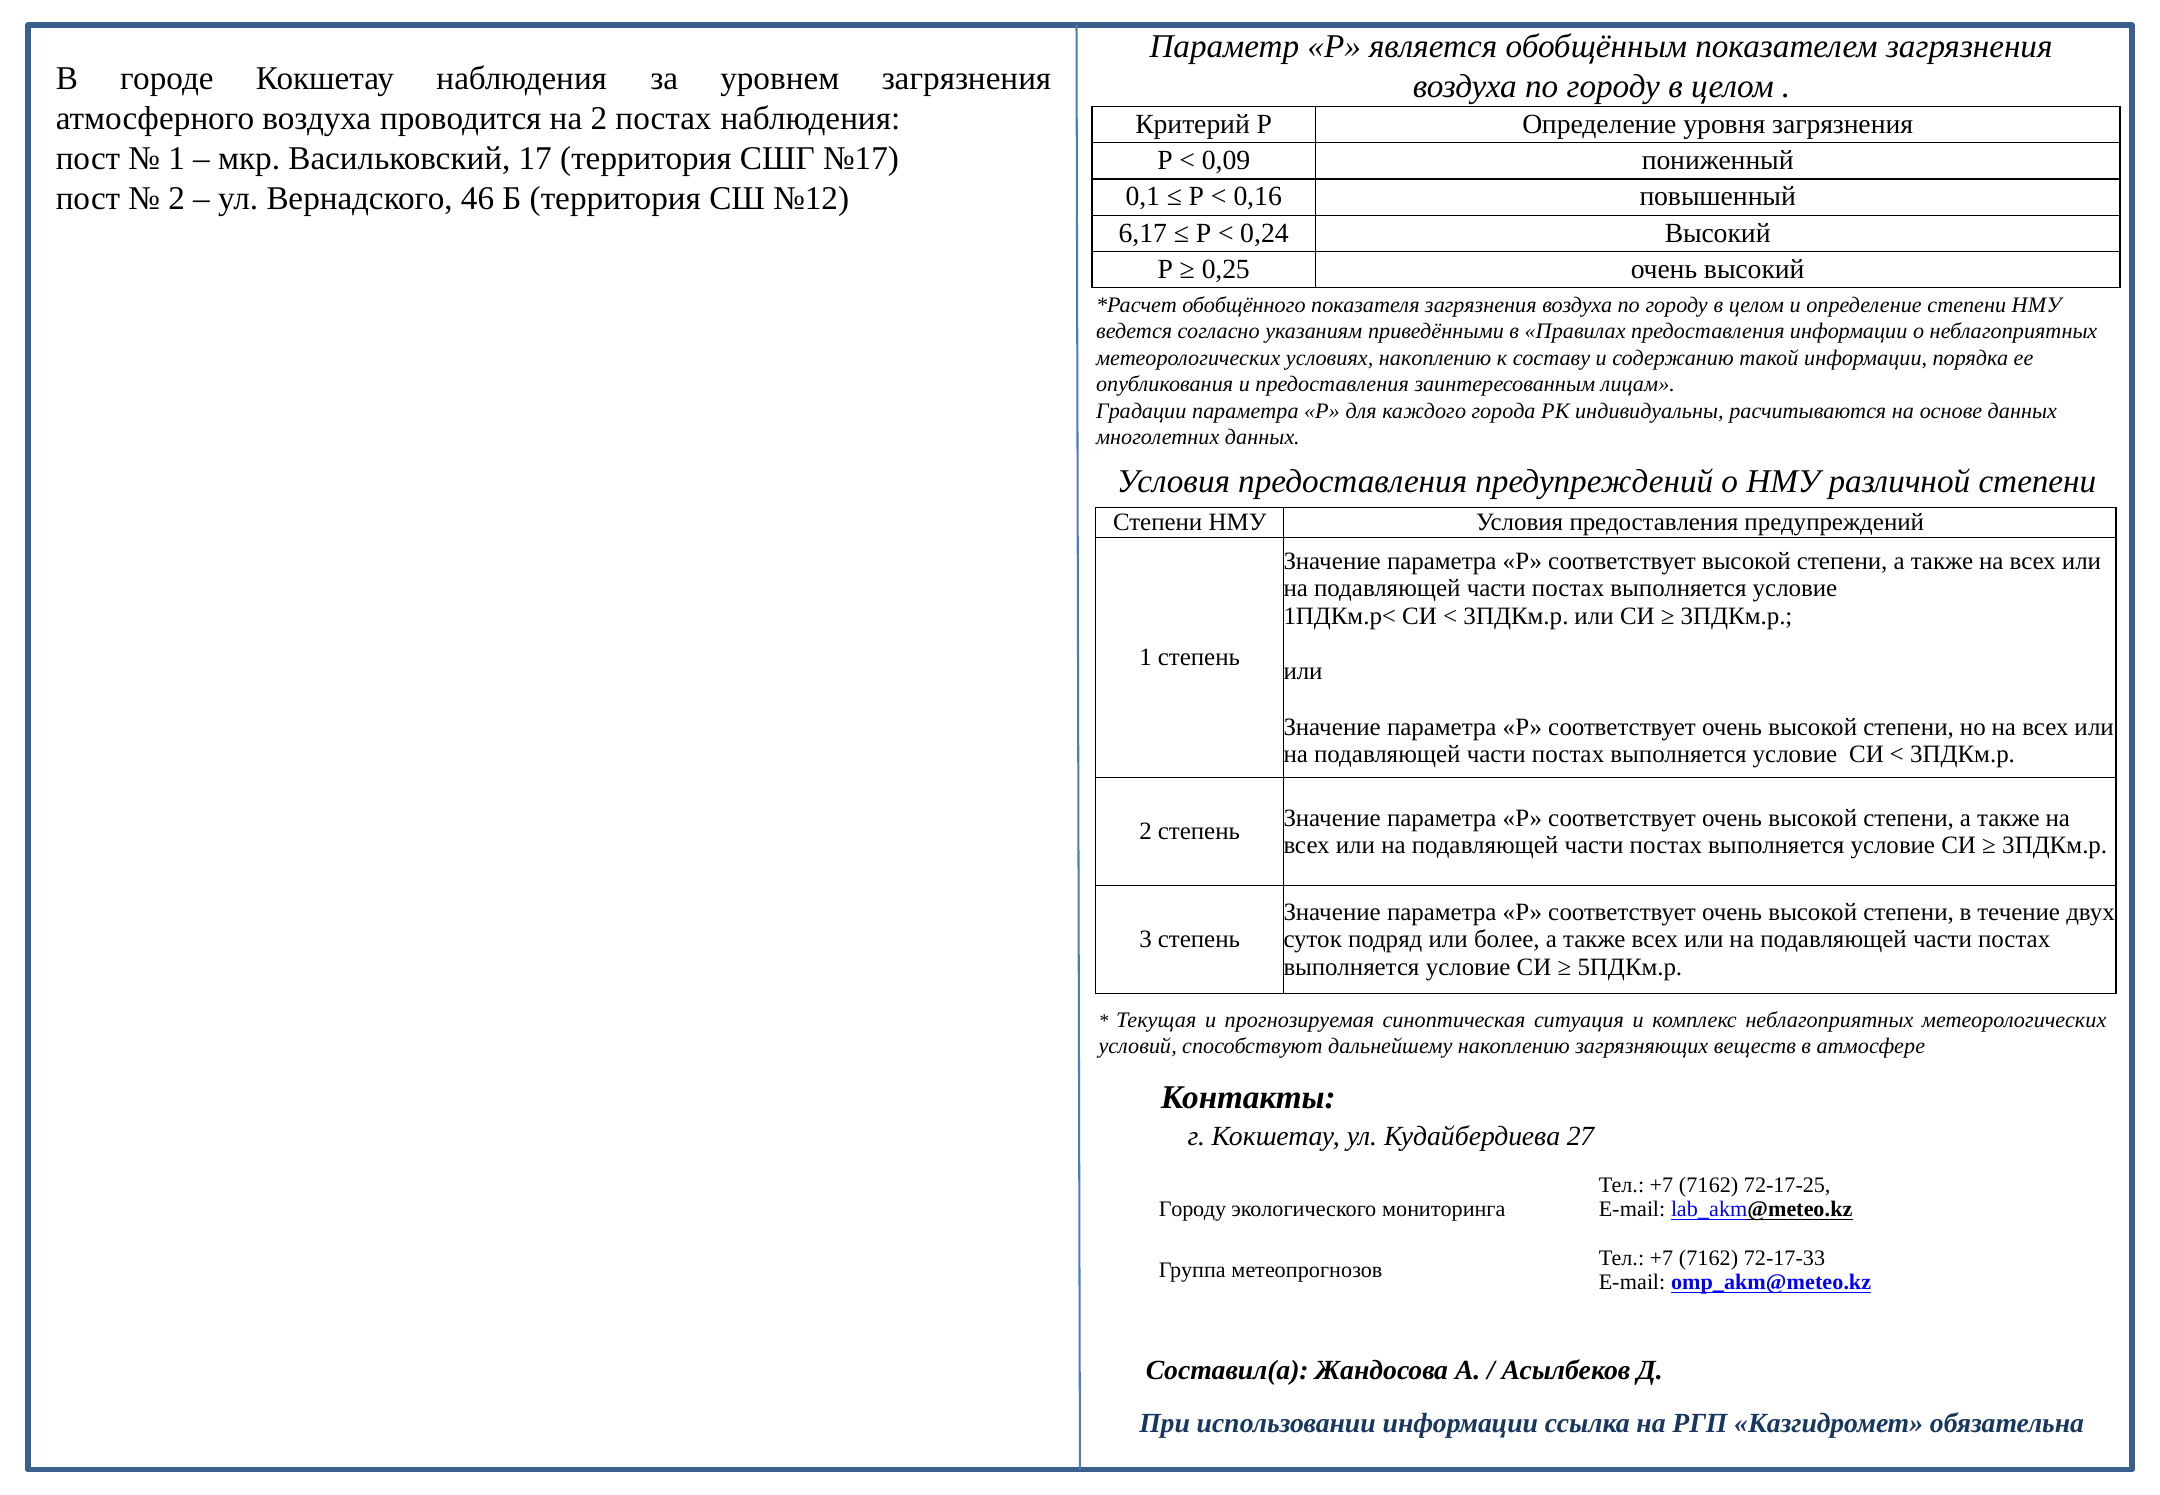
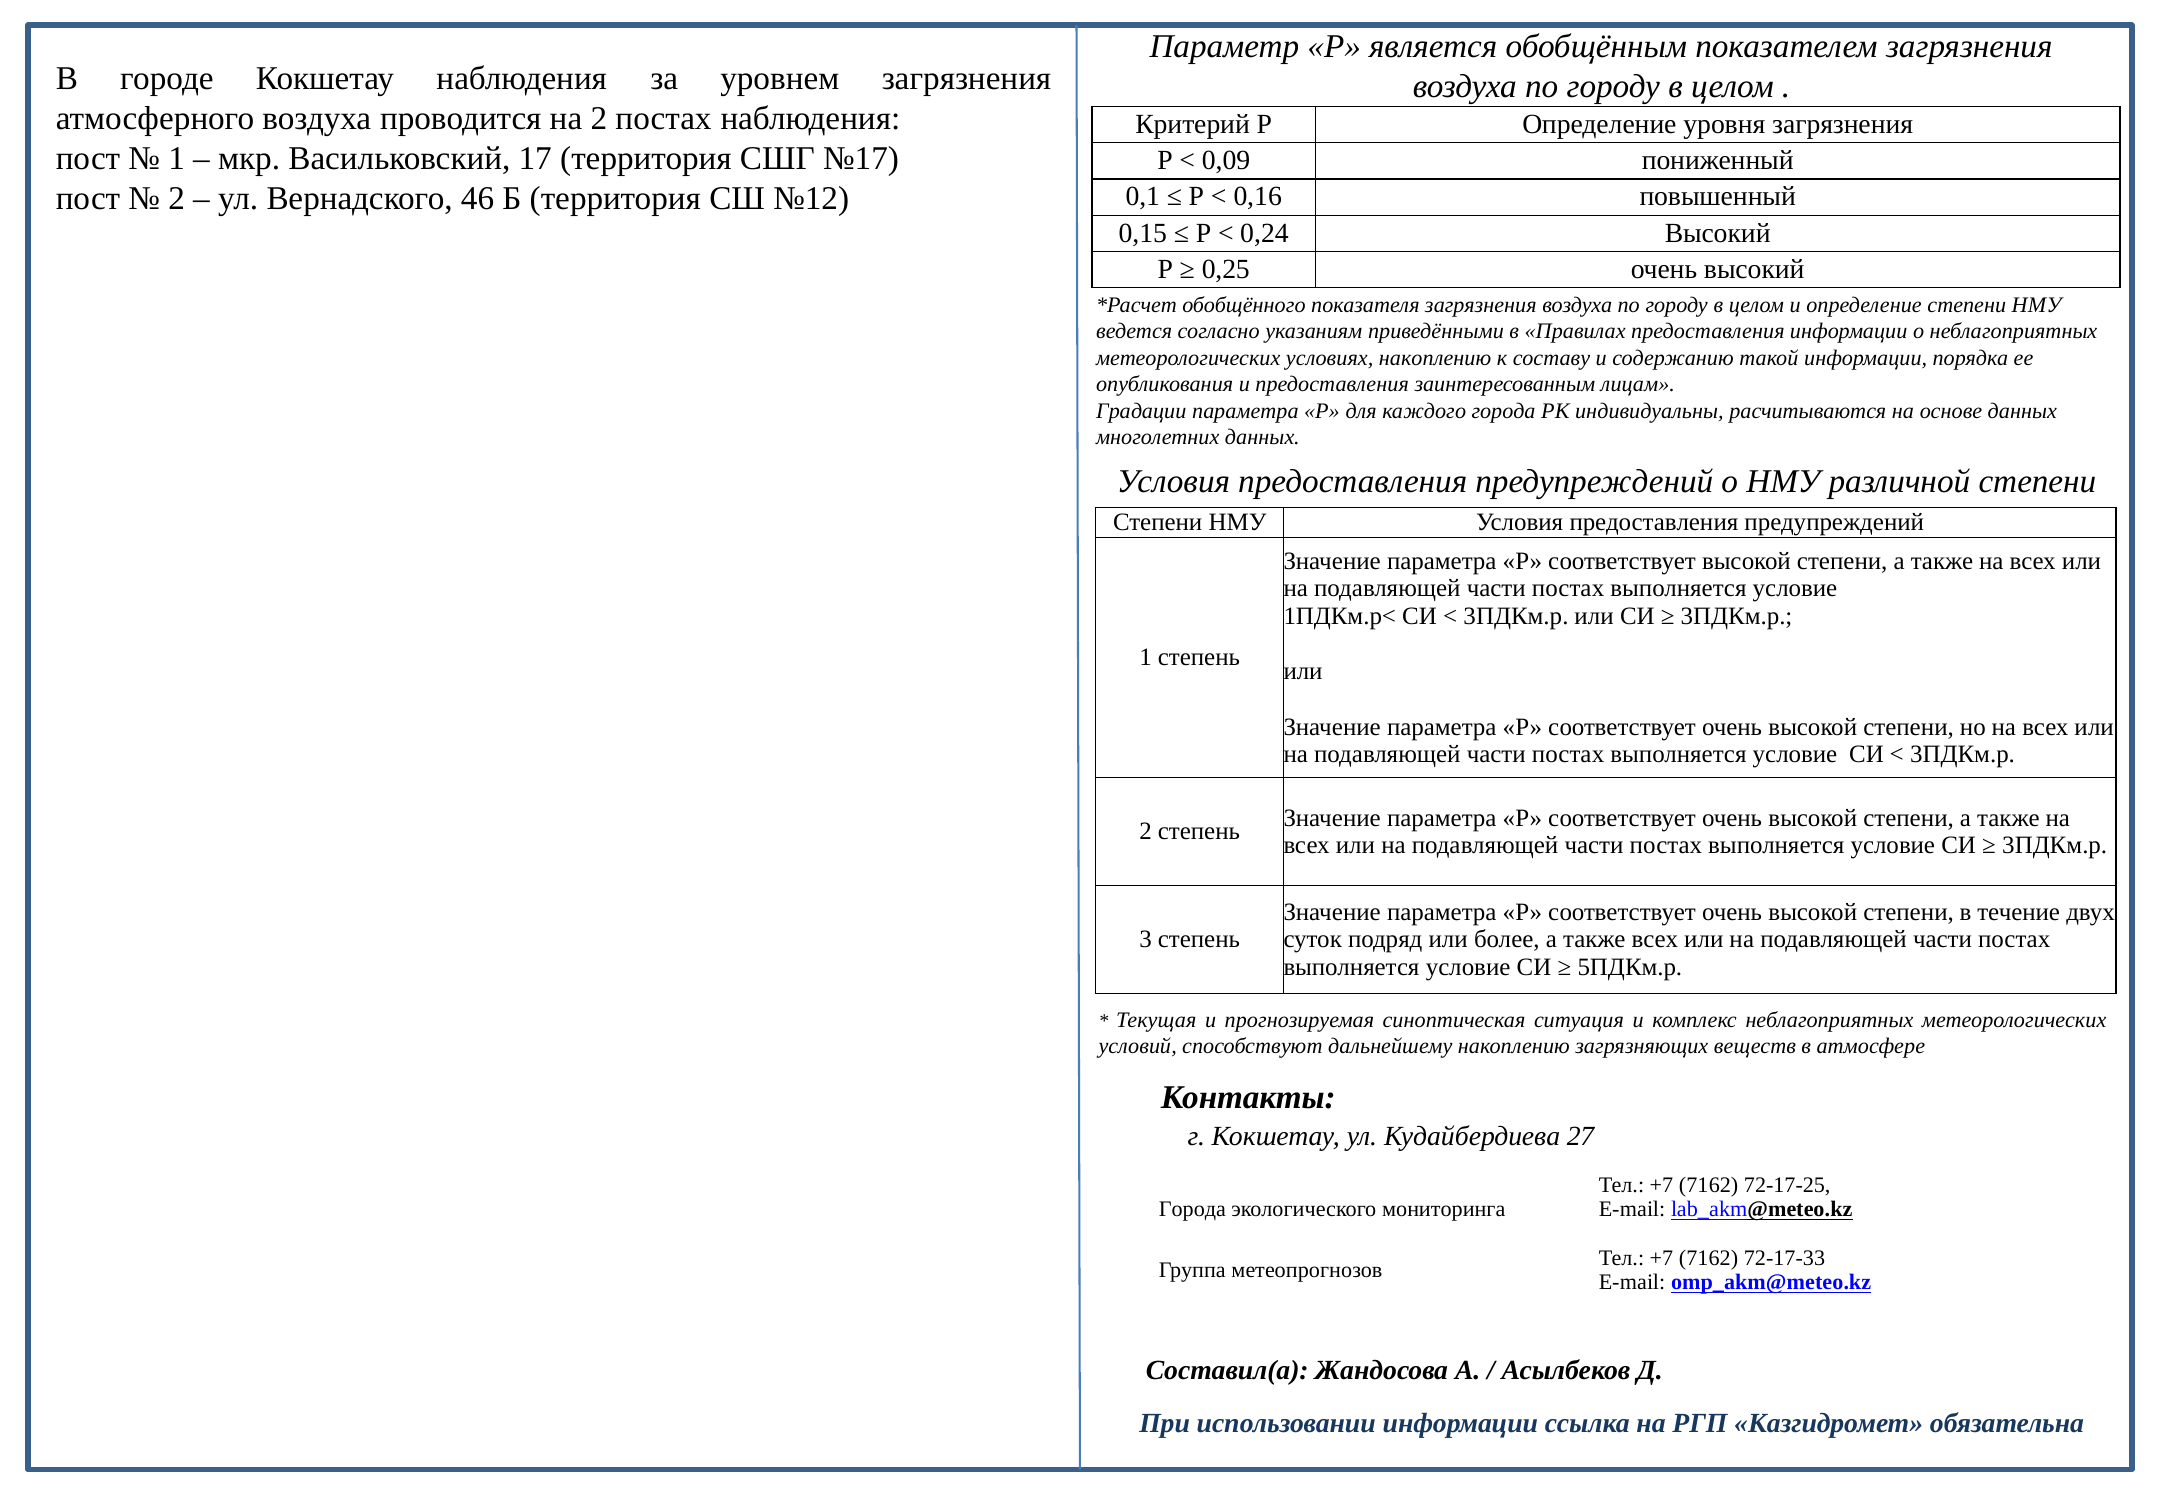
6,17: 6,17 -> 0,15
Городу at (1192, 1210): Городу -> Города
